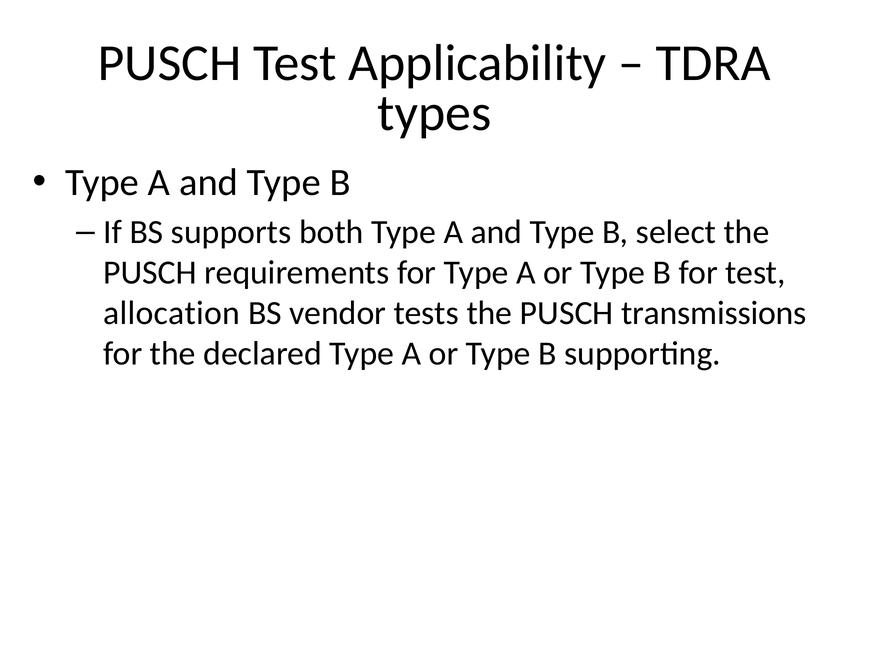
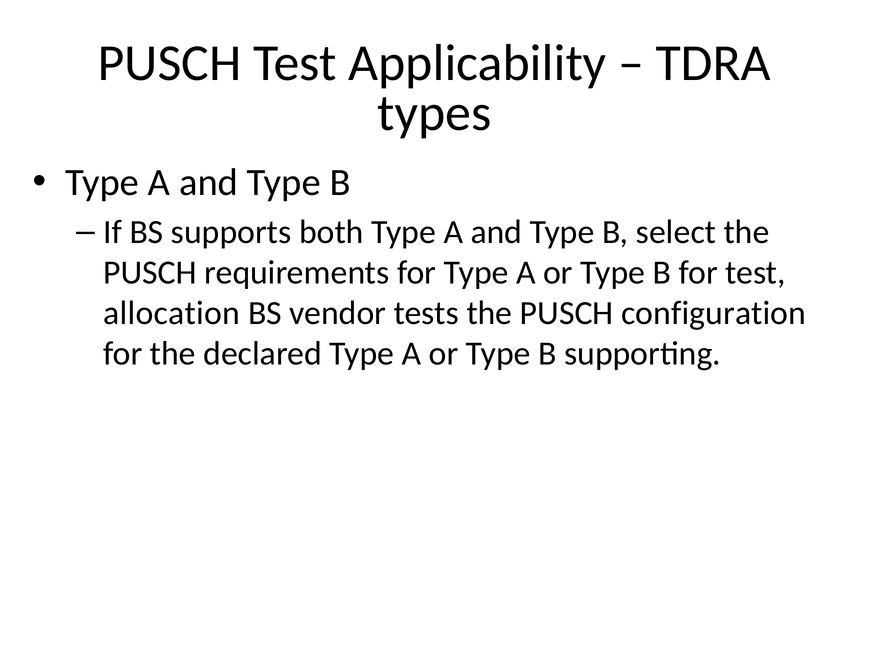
transmissions: transmissions -> configuration
